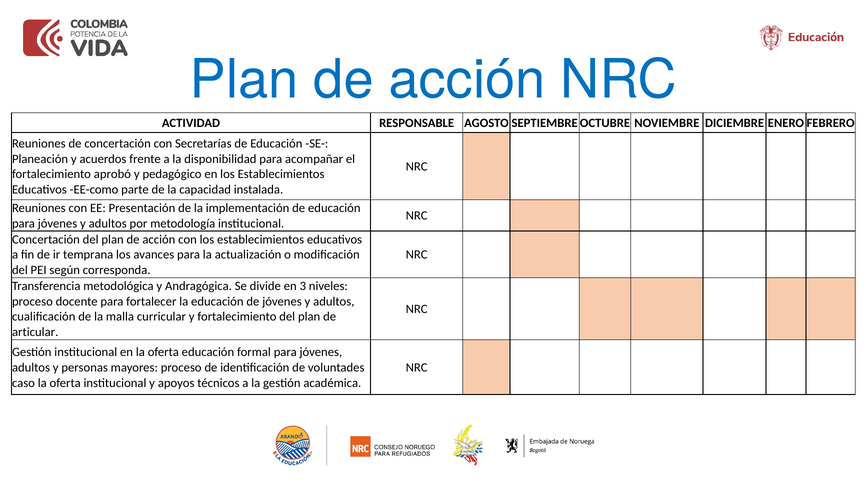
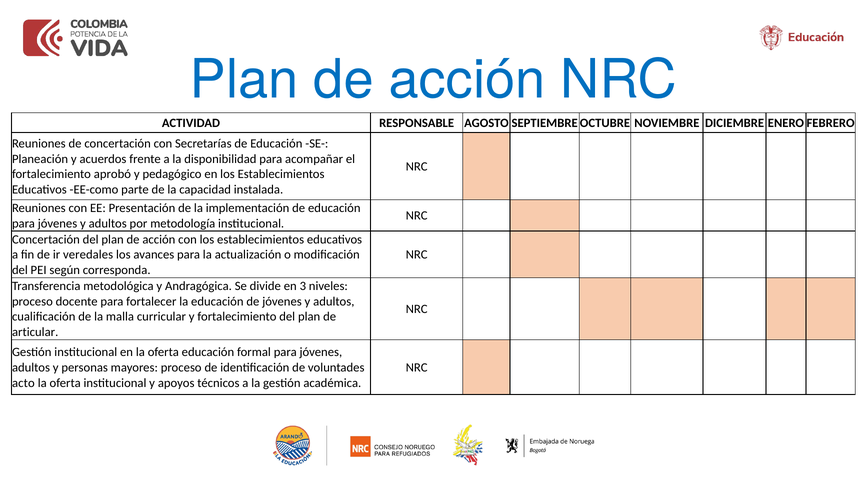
temprana: temprana -> veredales
caso: caso -> acto
